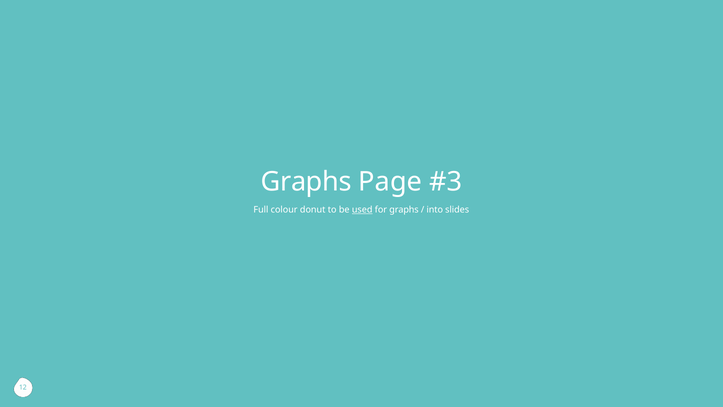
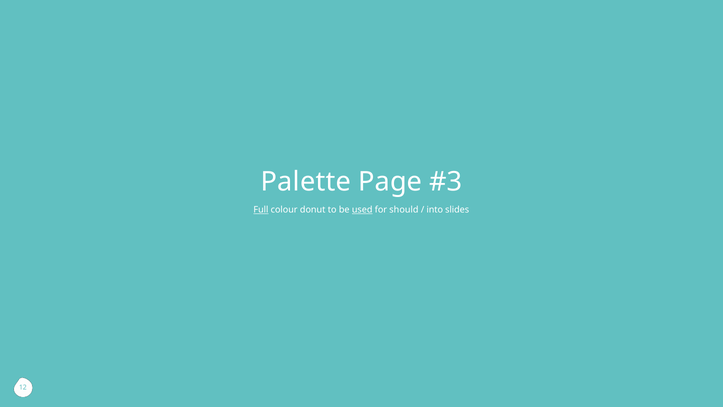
Graphs at (306, 182): Graphs -> Palette
Full underline: none -> present
for graphs: graphs -> should
